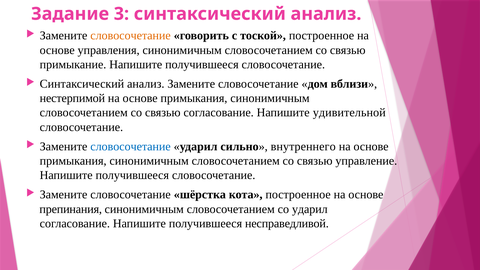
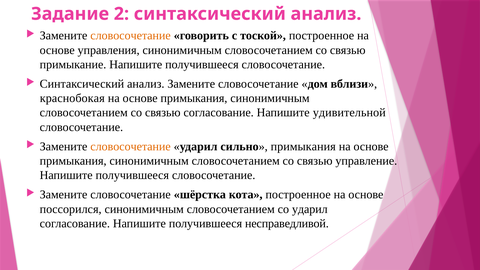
3: 3 -> 2
нестерпимой: нестерпимой -> краснобокая
словосочетание at (131, 147) colour: blue -> orange
сильно внутреннего: внутреннего -> примыкания
препинания: препинания -> поссорился
